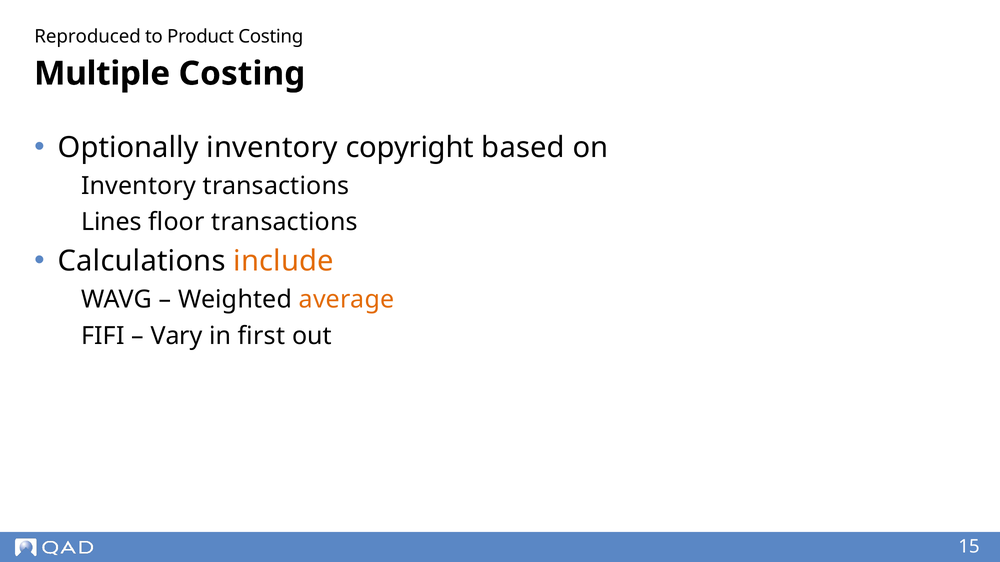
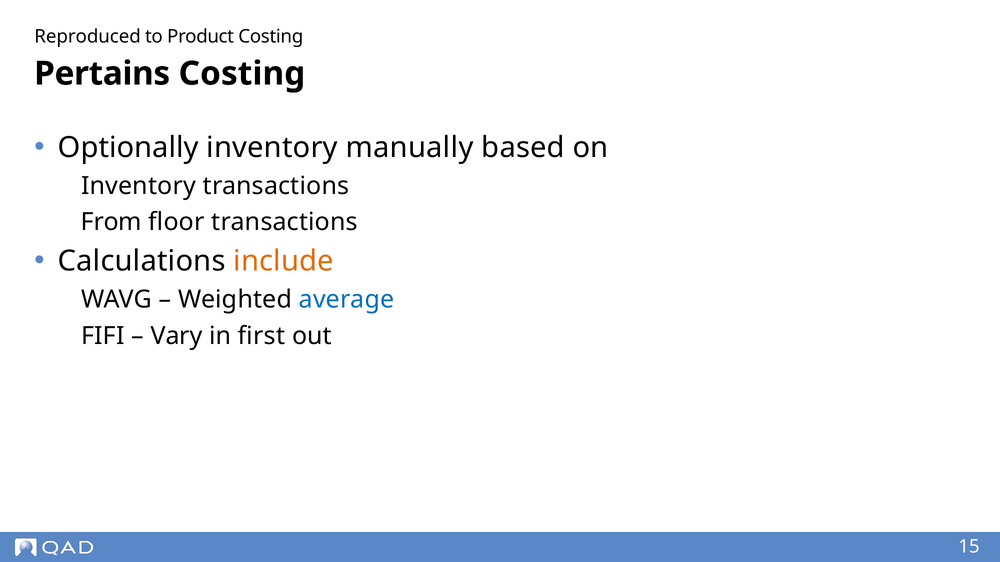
Multiple: Multiple -> Pertains
copyright: copyright -> manually
Lines: Lines -> From
average colour: orange -> blue
